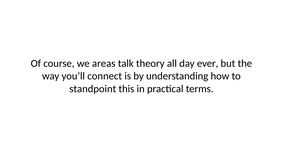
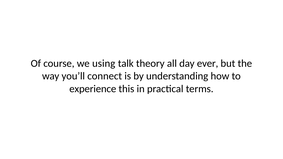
areas: areas -> using
standpoint: standpoint -> experience
